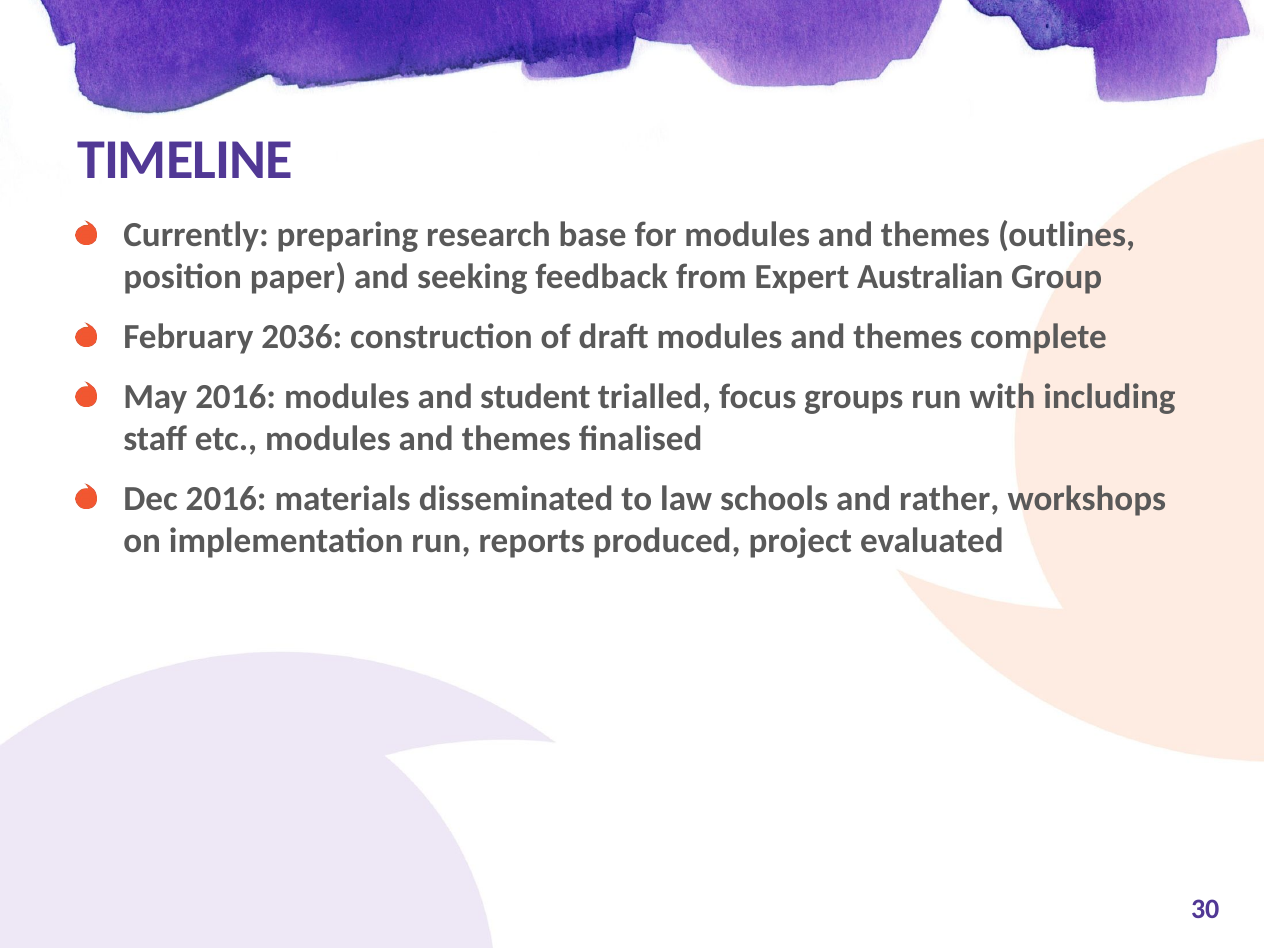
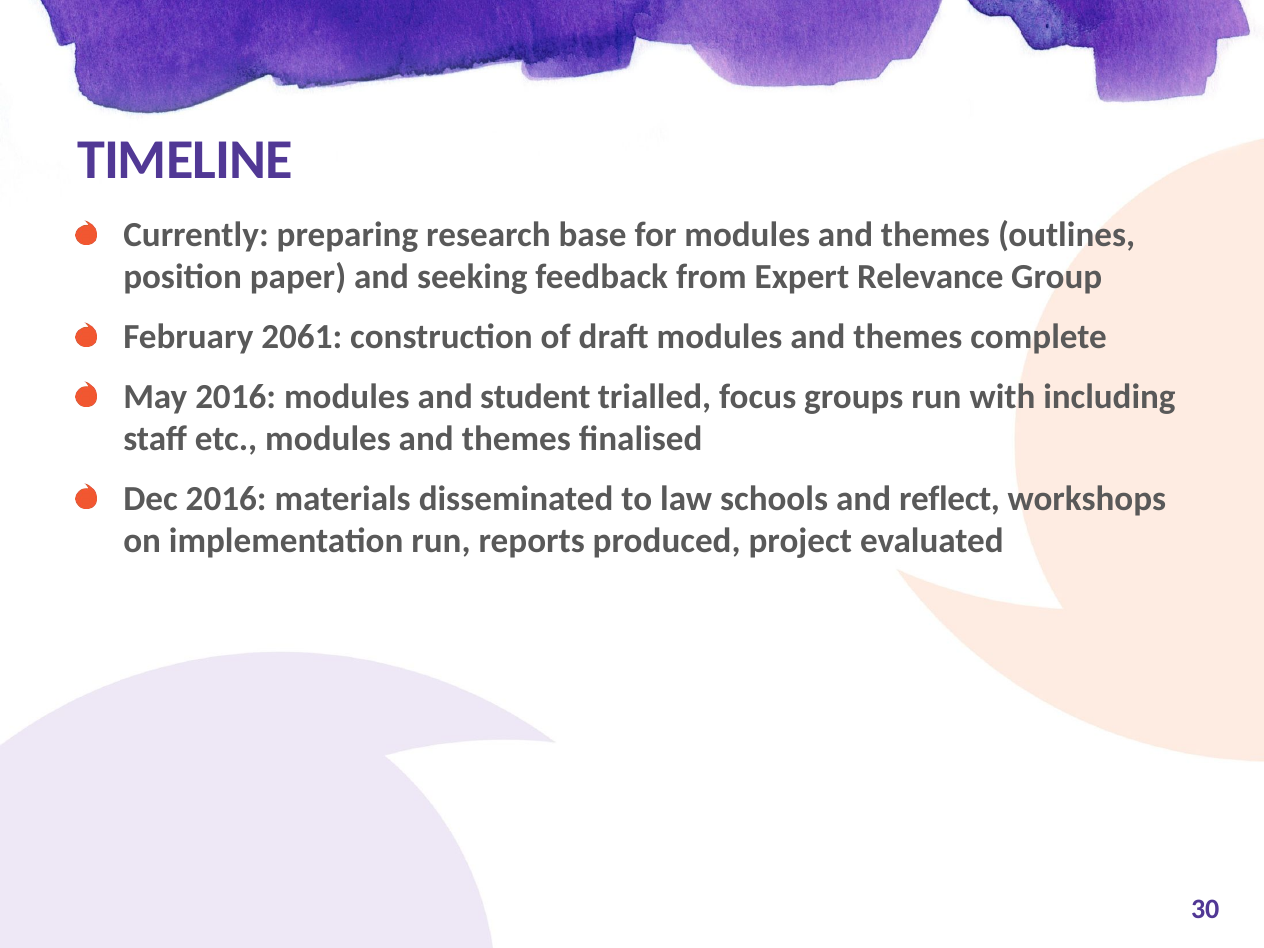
Australian: Australian -> Relevance
2036: 2036 -> 2061
rather: rather -> reflect
